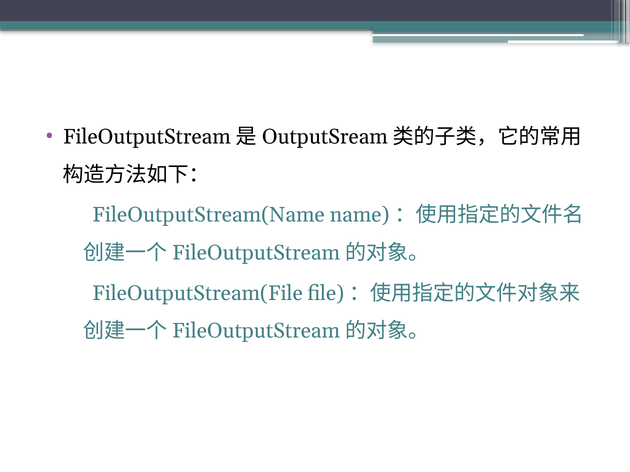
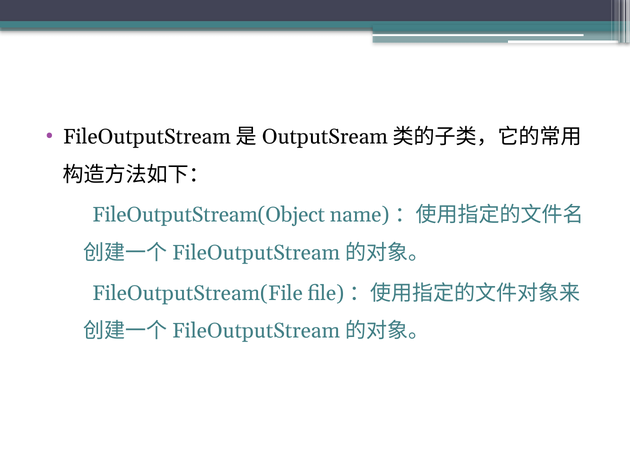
FileOutputStream(Name: FileOutputStream(Name -> FileOutputStream(Object
